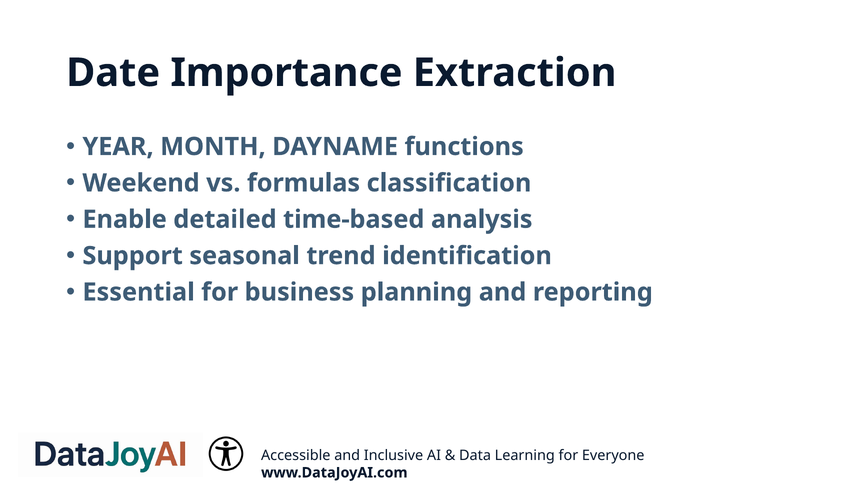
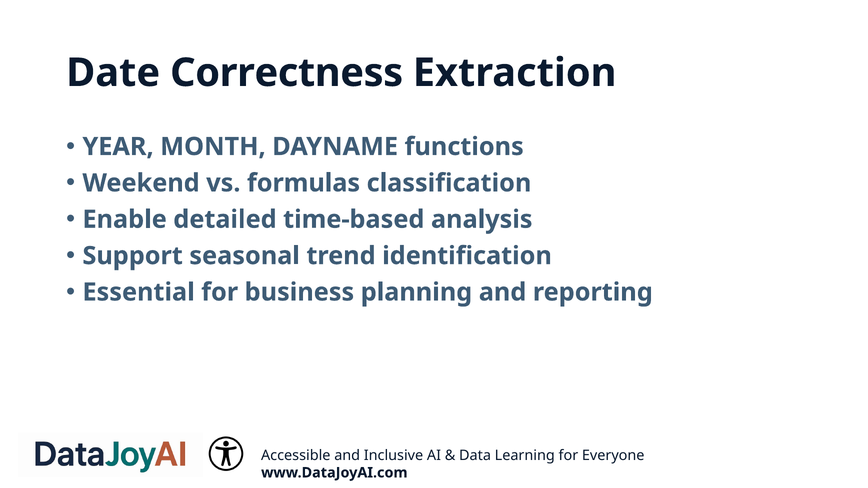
Importance: Importance -> Correctness
